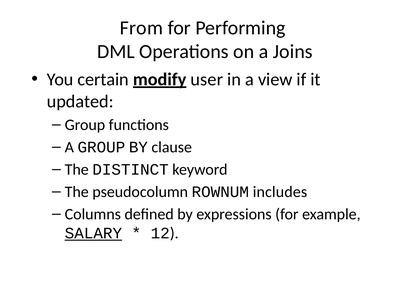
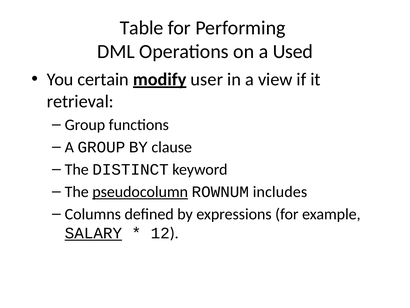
From: From -> Table
Joins: Joins -> Used
updated: updated -> retrieval
pseudocolumn underline: none -> present
